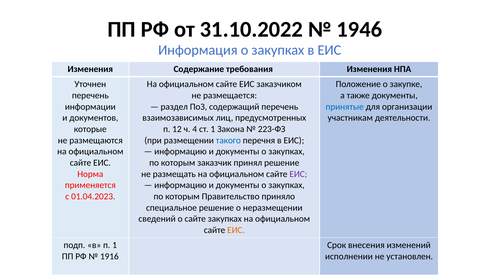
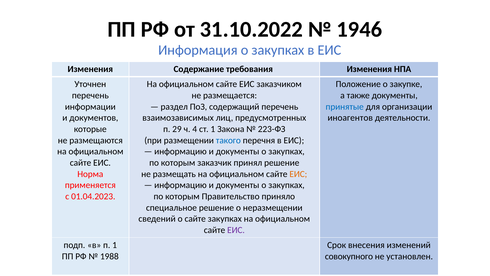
участникам: участникам -> иноагентов
12: 12 -> 29
ЕИС at (298, 174) colour: purple -> orange
ЕИС at (236, 230) colour: orange -> purple
1916: 1916 -> 1988
исполнении: исполнении -> совокупного
